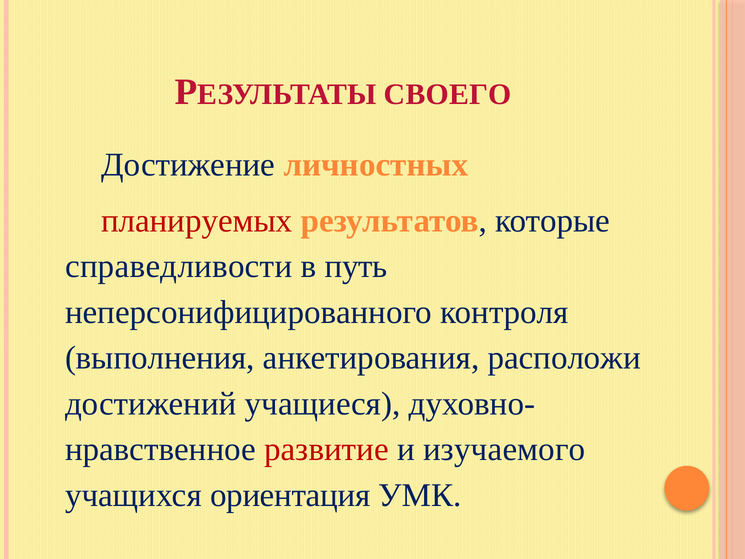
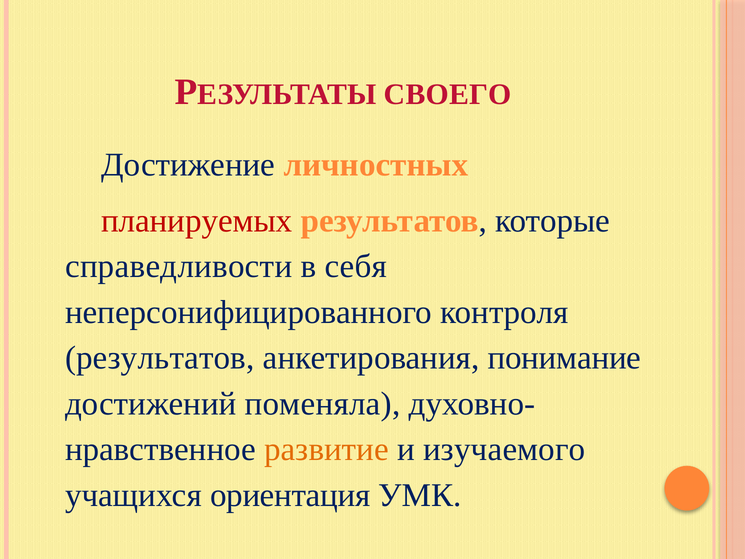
путь: путь -> себя
выполнения at (160, 358): выполнения -> результатов
расположи: расположи -> понимание
учащиеся: учащиеся -> поменяла
развитие colour: red -> orange
